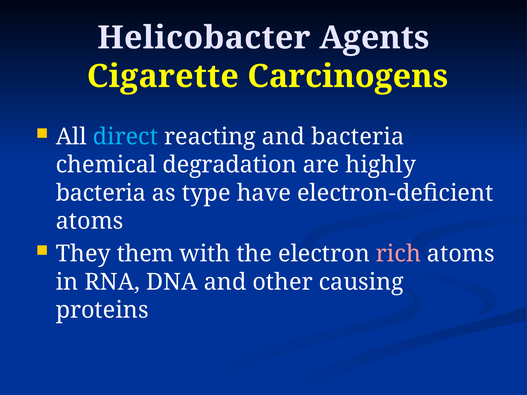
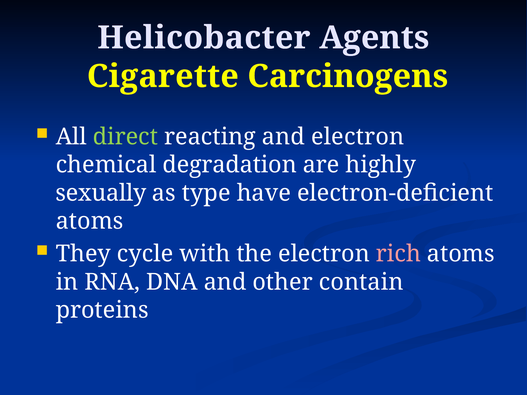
direct colour: light blue -> light green
and bacteria: bacteria -> electron
bacteria at (101, 193): bacteria -> sexually
them: them -> cycle
causing: causing -> contain
